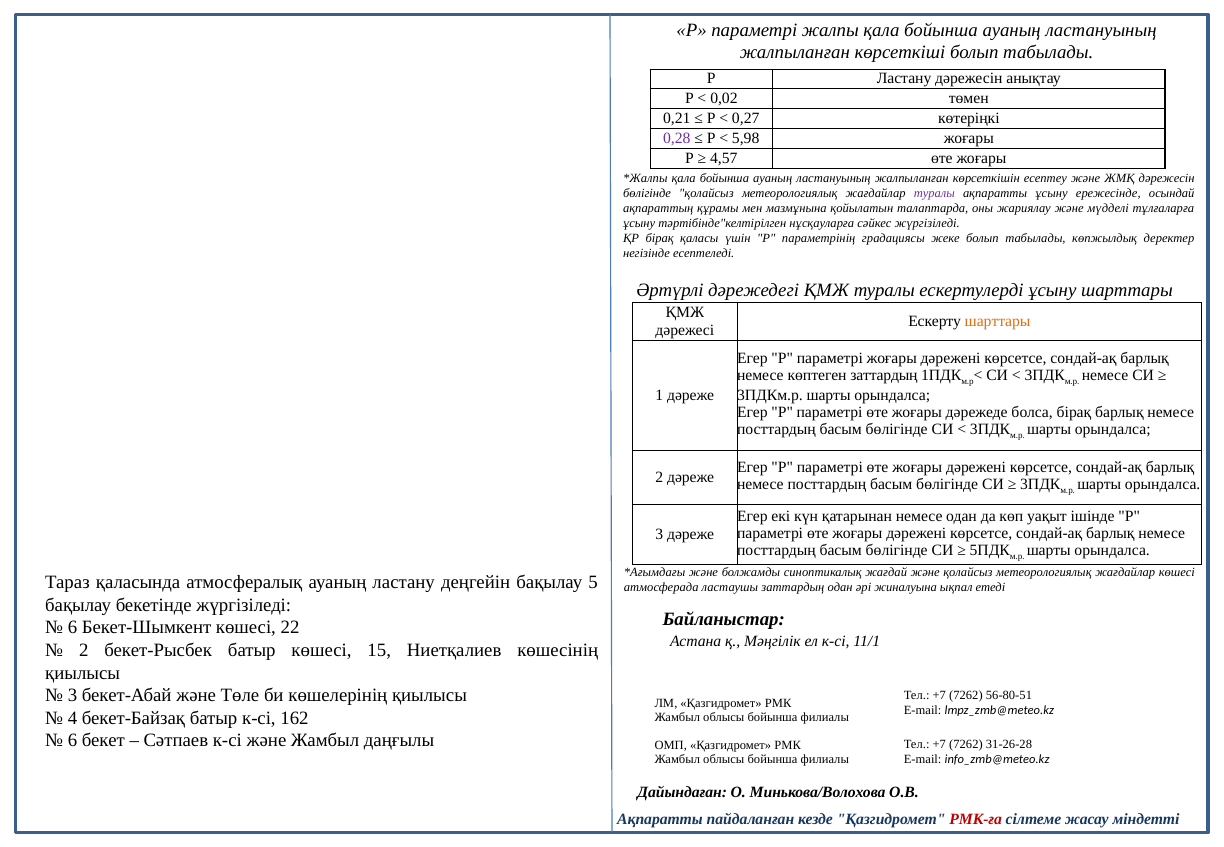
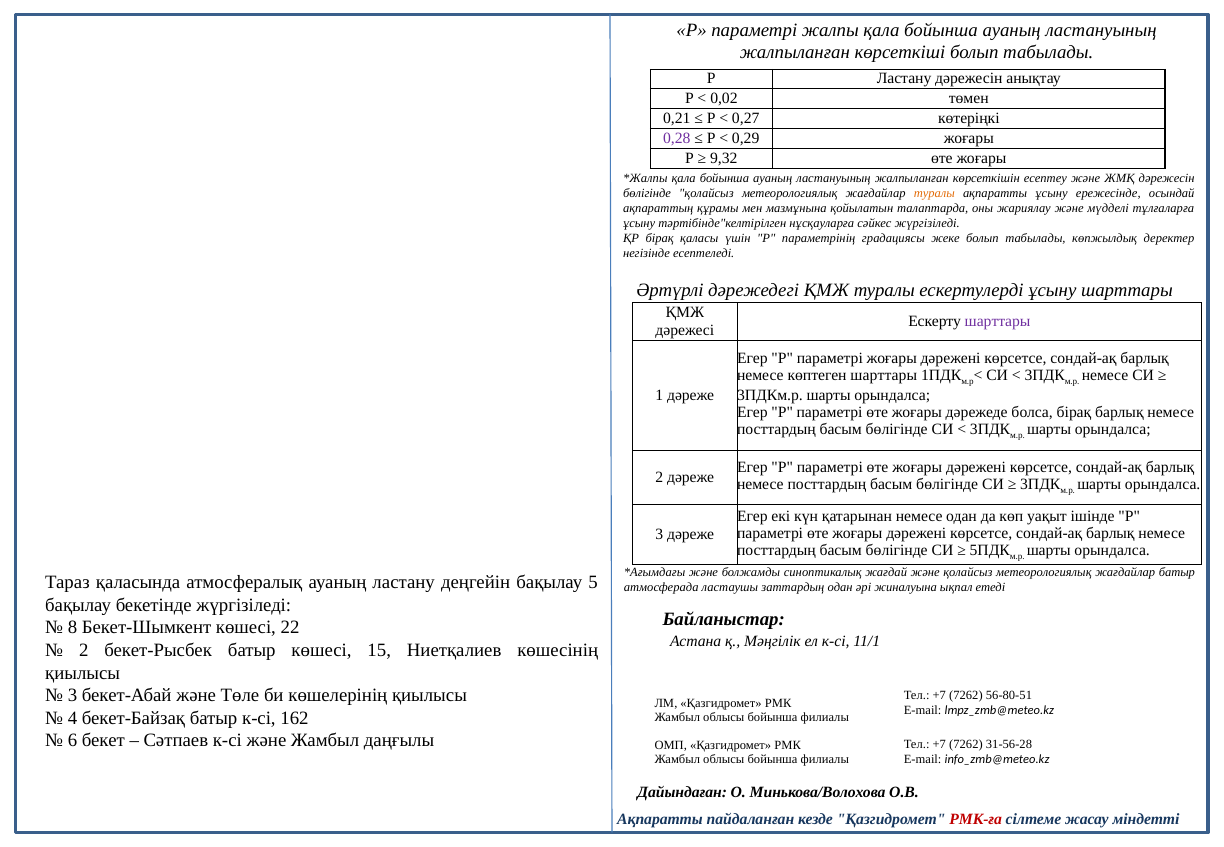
5,98: 5,98 -> 0,29
4,57: 4,57 -> 9,32
туралы at (934, 194) colour: purple -> orange
шарттары at (998, 322) colour: orange -> purple
көптеген заттардың: заттардың -> шарттары
жағдайлар көшесі: көшесі -> батыр
6 at (73, 628): 6 -> 8
31-26-28: 31-26-28 -> 31-56-28
